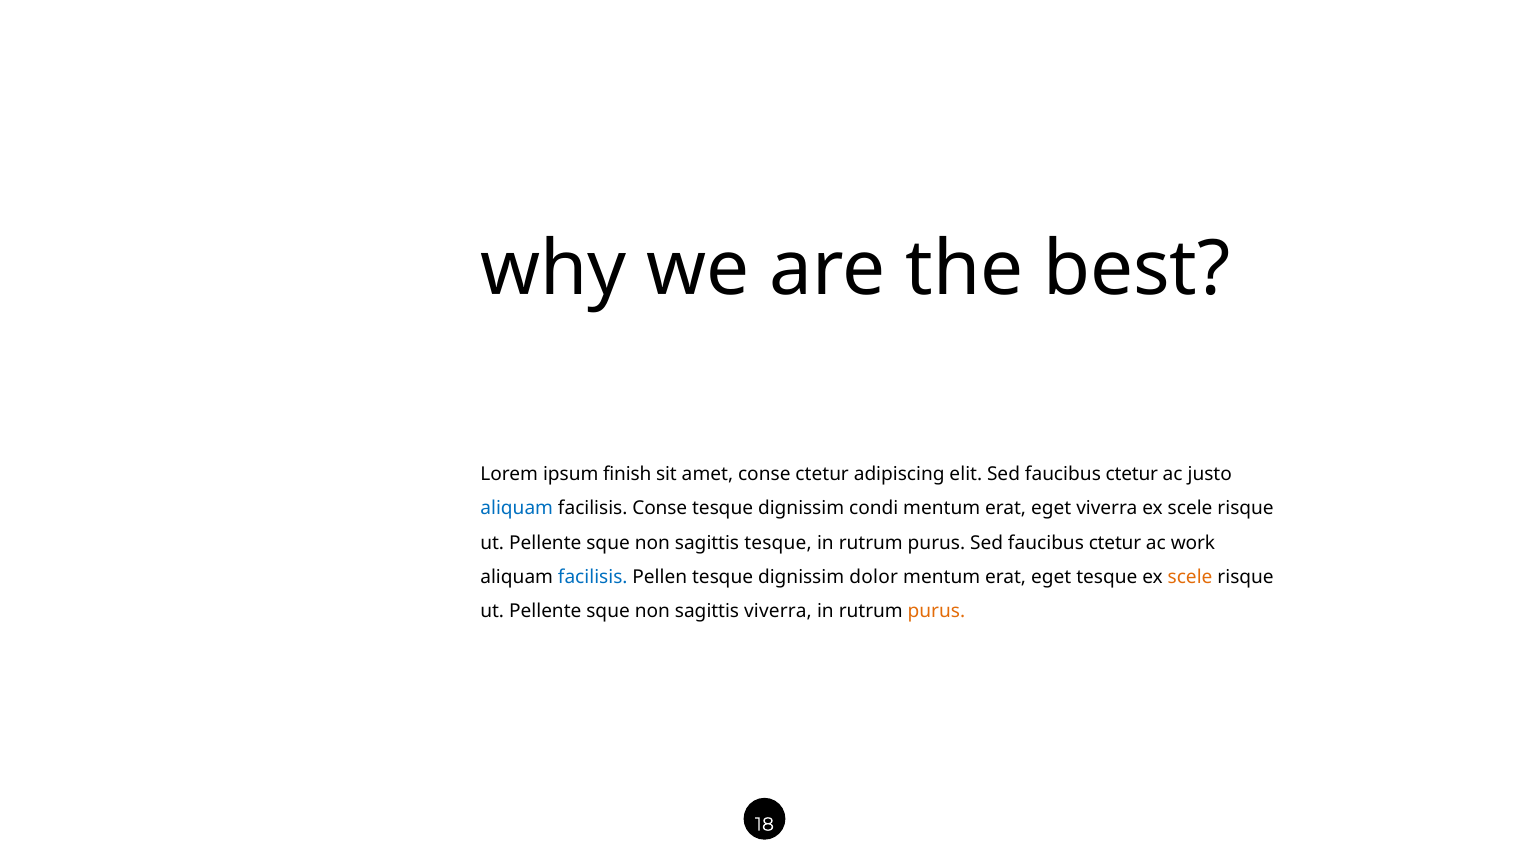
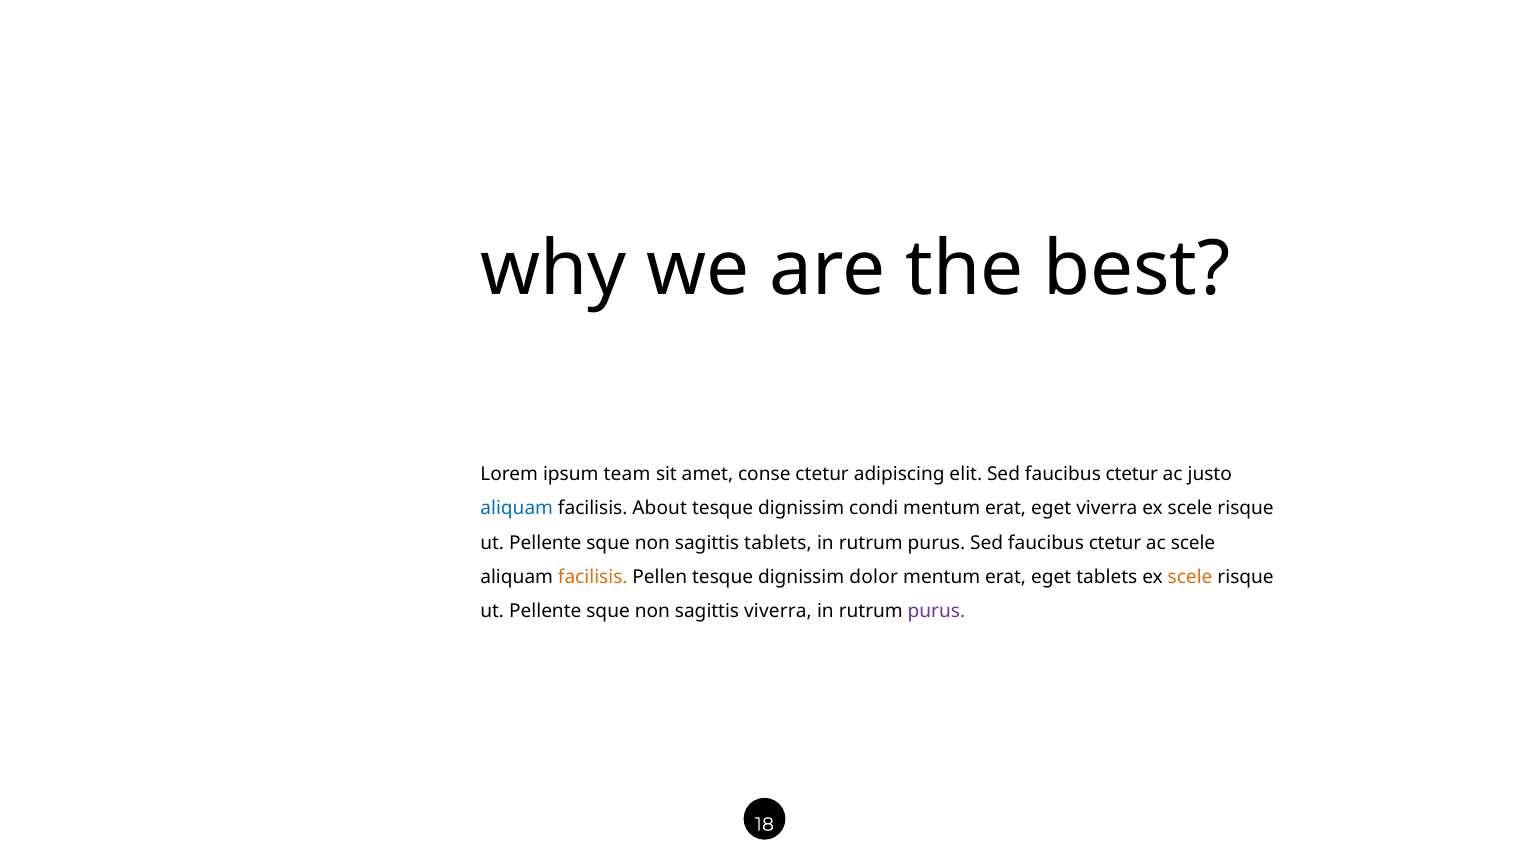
finish: finish -> team
facilisis Conse: Conse -> About
sagittis tesque: tesque -> tablets
ac work: work -> scele
facilisis at (593, 577) colour: blue -> orange
eget tesque: tesque -> tablets
purus at (936, 612) colour: orange -> purple
